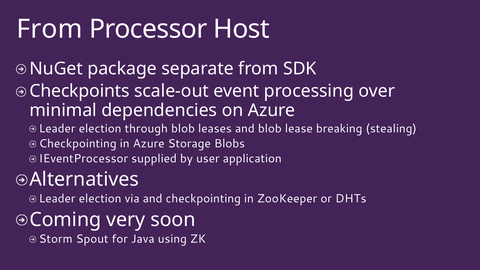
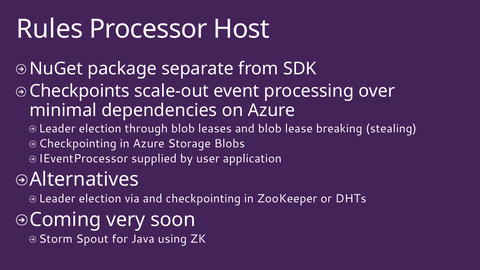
From at (50, 29): From -> Rules
